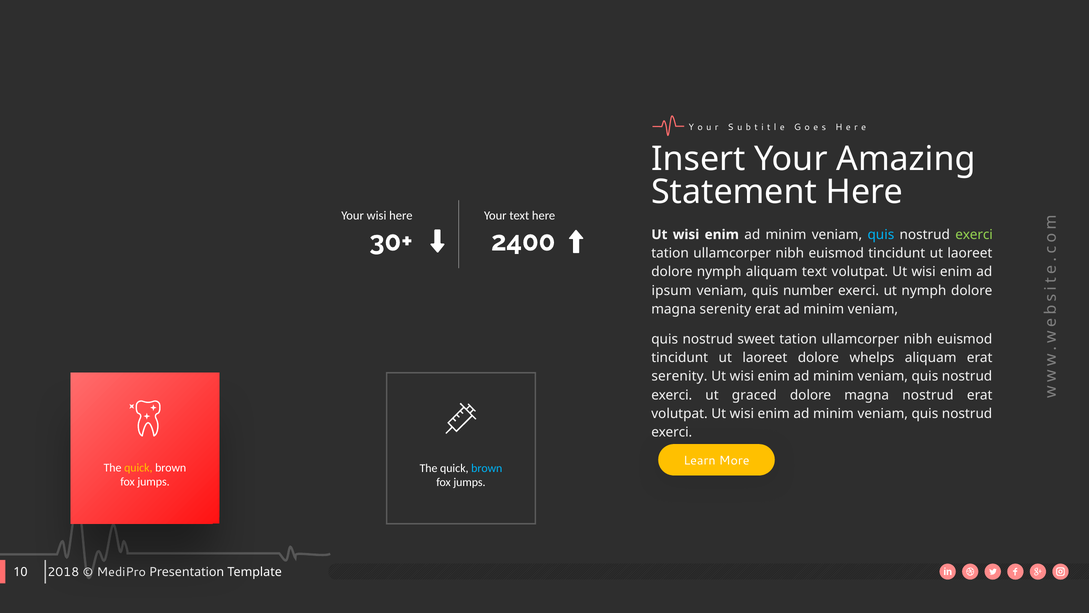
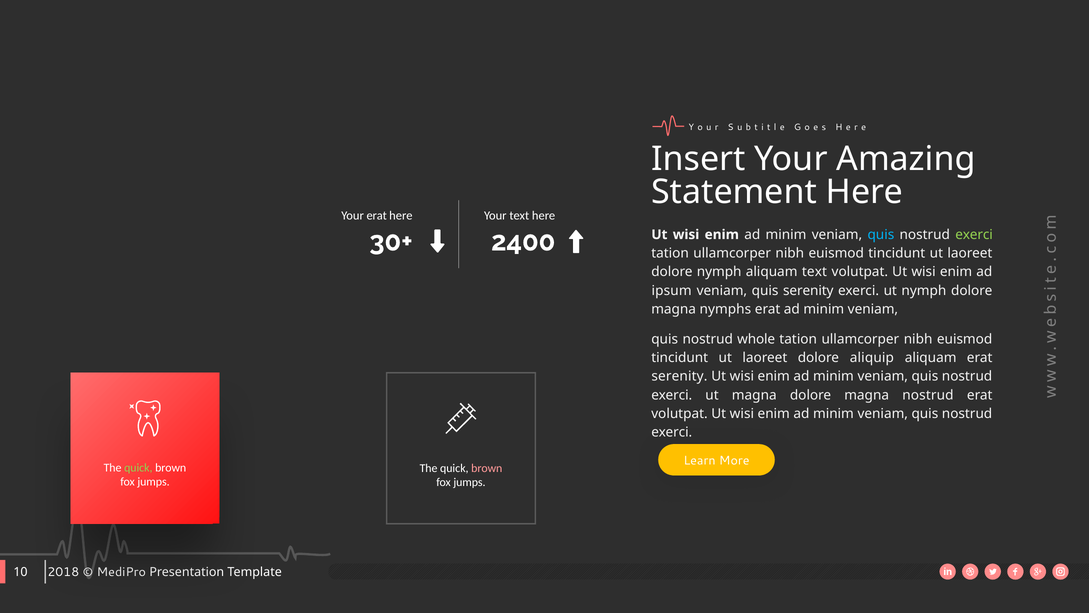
Your wisi: wisi -> erat
quis number: number -> serenity
magna serenity: serenity -> nymphs
sweet: sweet -> whole
whelps: whelps -> aliquip
ut graced: graced -> magna
quick at (138, 467) colour: yellow -> light green
brown at (487, 468) colour: light blue -> pink
